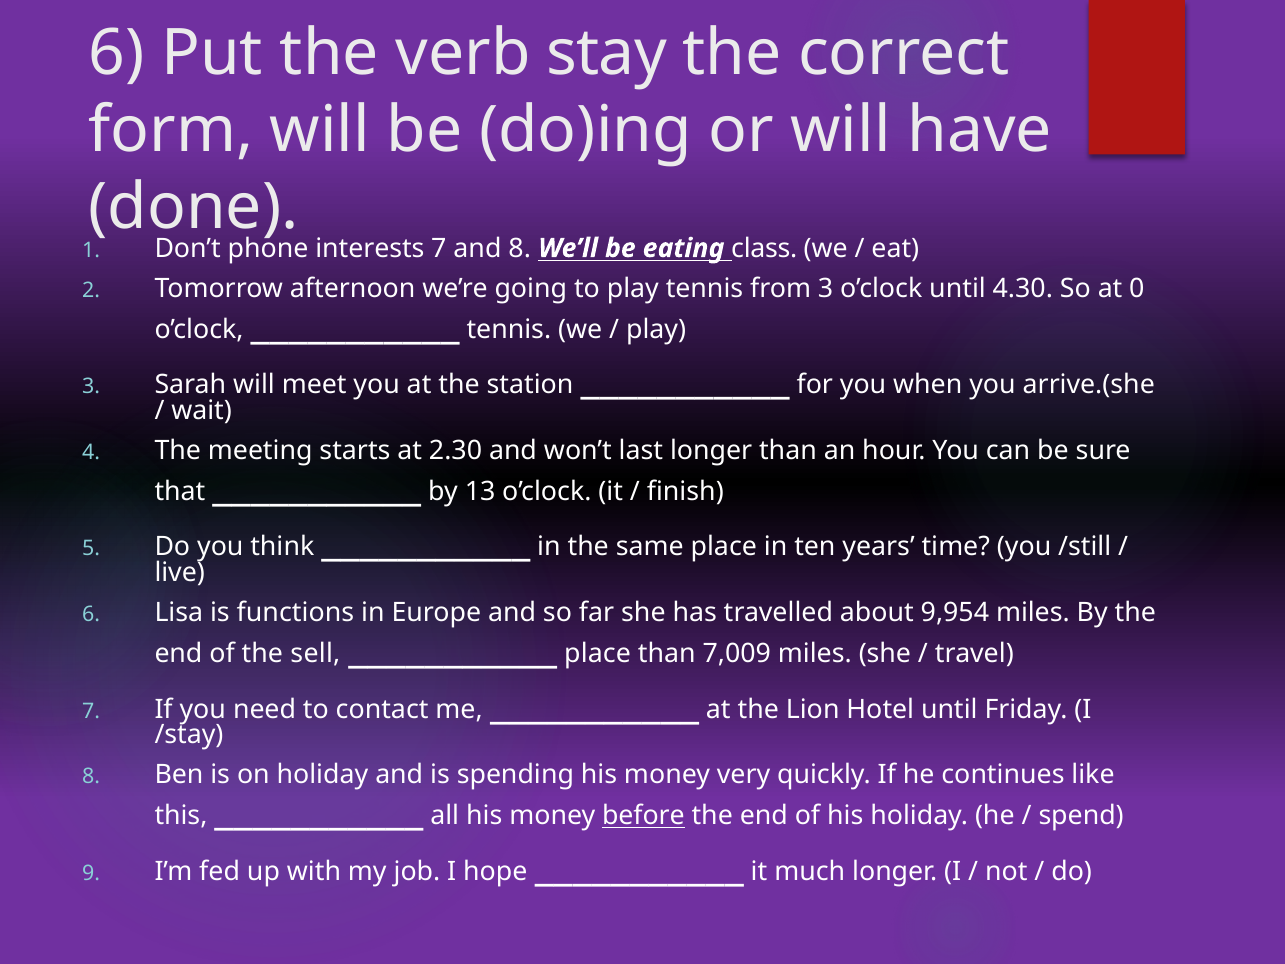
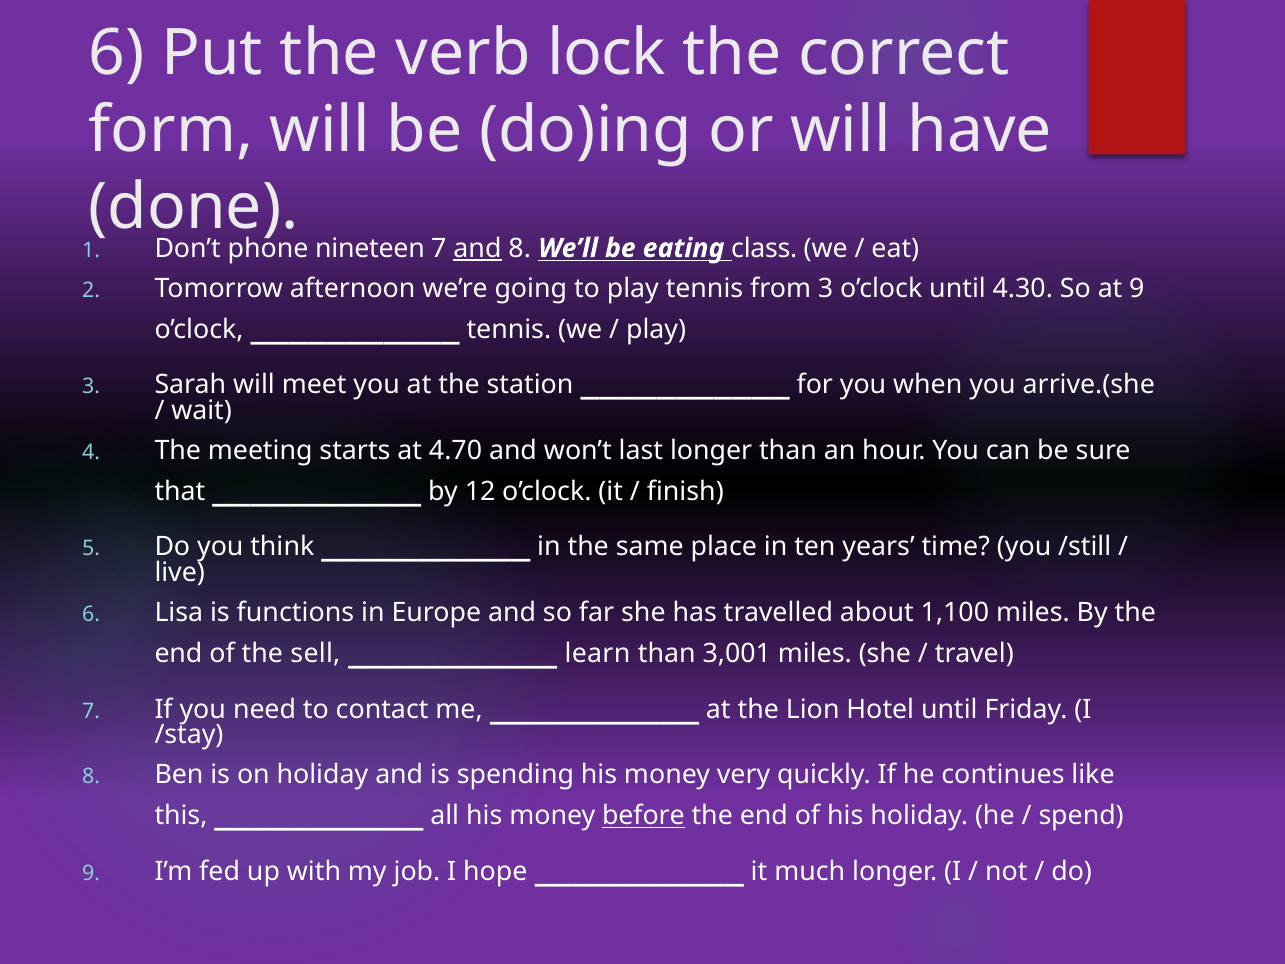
stay: stay -> lock
interests: interests -> nineteen
and at (477, 248) underline: none -> present
at 0: 0 -> 9
2.30: 2.30 -> 4.70
13: 13 -> 12
9,954: 9,954 -> 1,100
place at (598, 654): place -> learn
7,009: 7,009 -> 3,001
